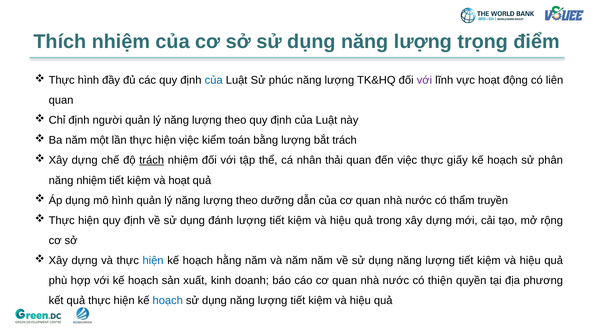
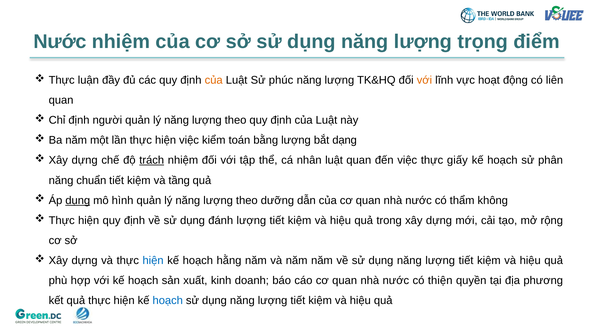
Thích at (60, 42): Thích -> Nước
Thực hình: hình -> luận
của at (214, 80) colour: blue -> orange
với at (424, 80) colour: purple -> orange
bắt trách: trách -> dạng
nhân thải: thải -> luật
năng nhiệm: nhiệm -> chuẩn
và hoạt: hoạt -> tầng
dụng at (78, 200) underline: none -> present
truyền: truyền -> không
